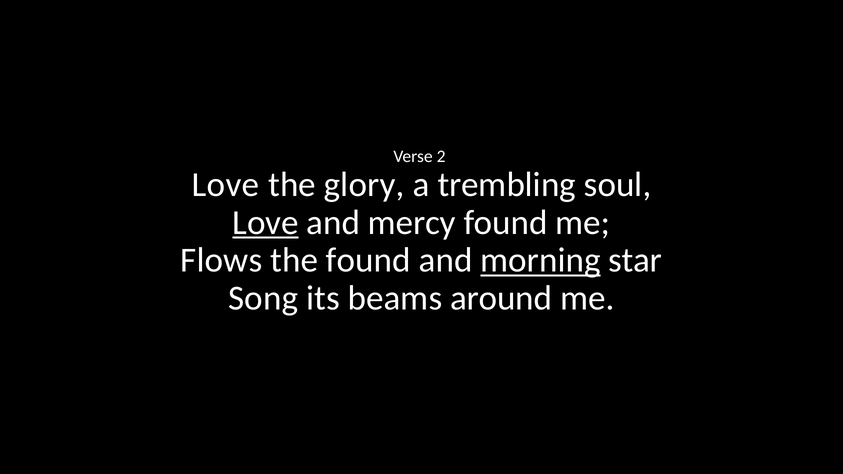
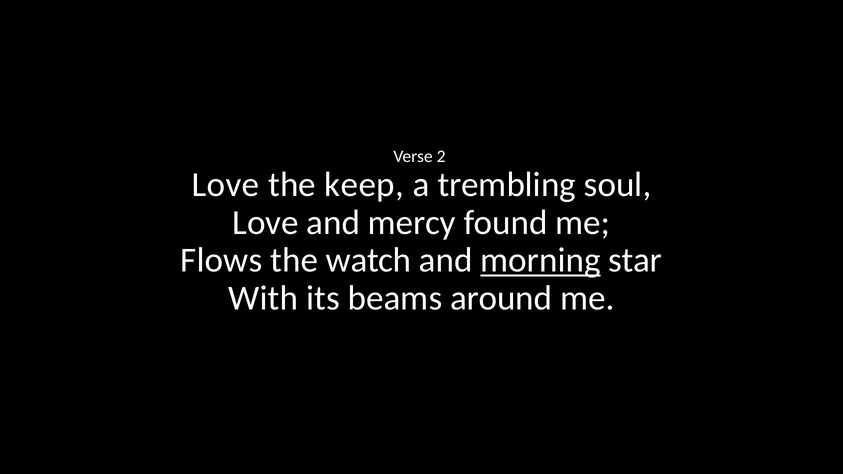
glory: glory -> keep
Love at (266, 223) underline: present -> none
the found: found -> watch
Song: Song -> With
